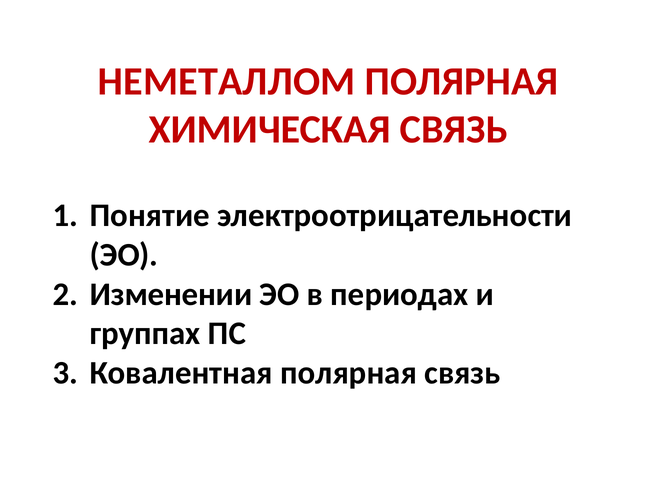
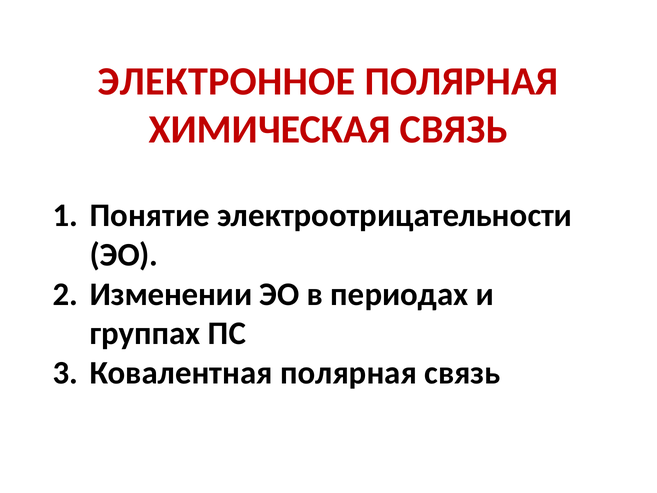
НЕМЕТАЛЛОМ: НЕМЕТАЛЛОМ -> ЭЛЕКТРОННОЕ
